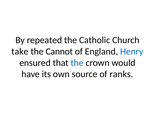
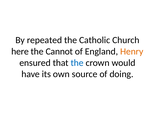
take: take -> here
Henry colour: blue -> orange
ranks: ranks -> doing
